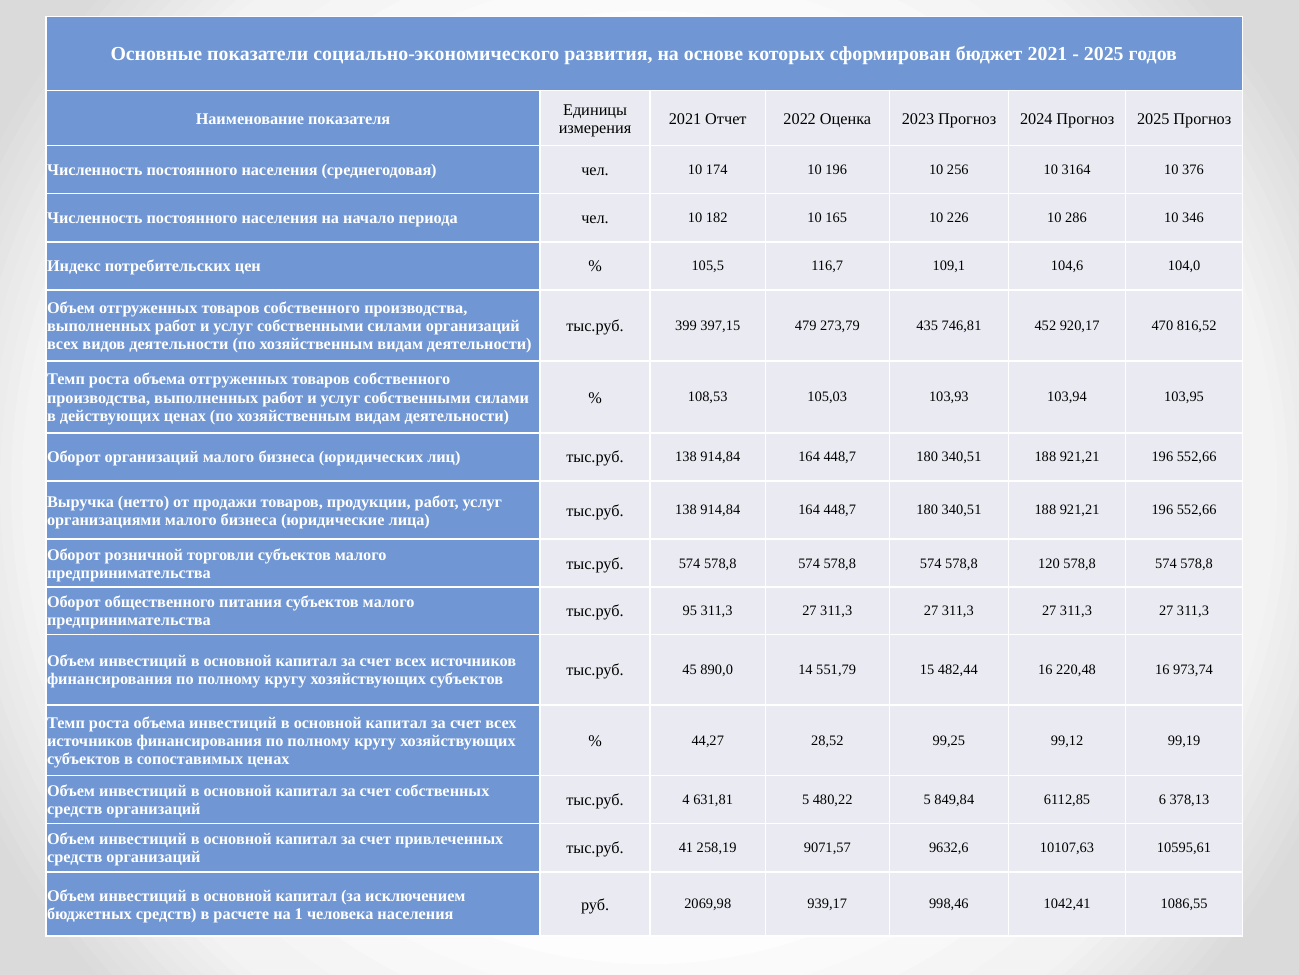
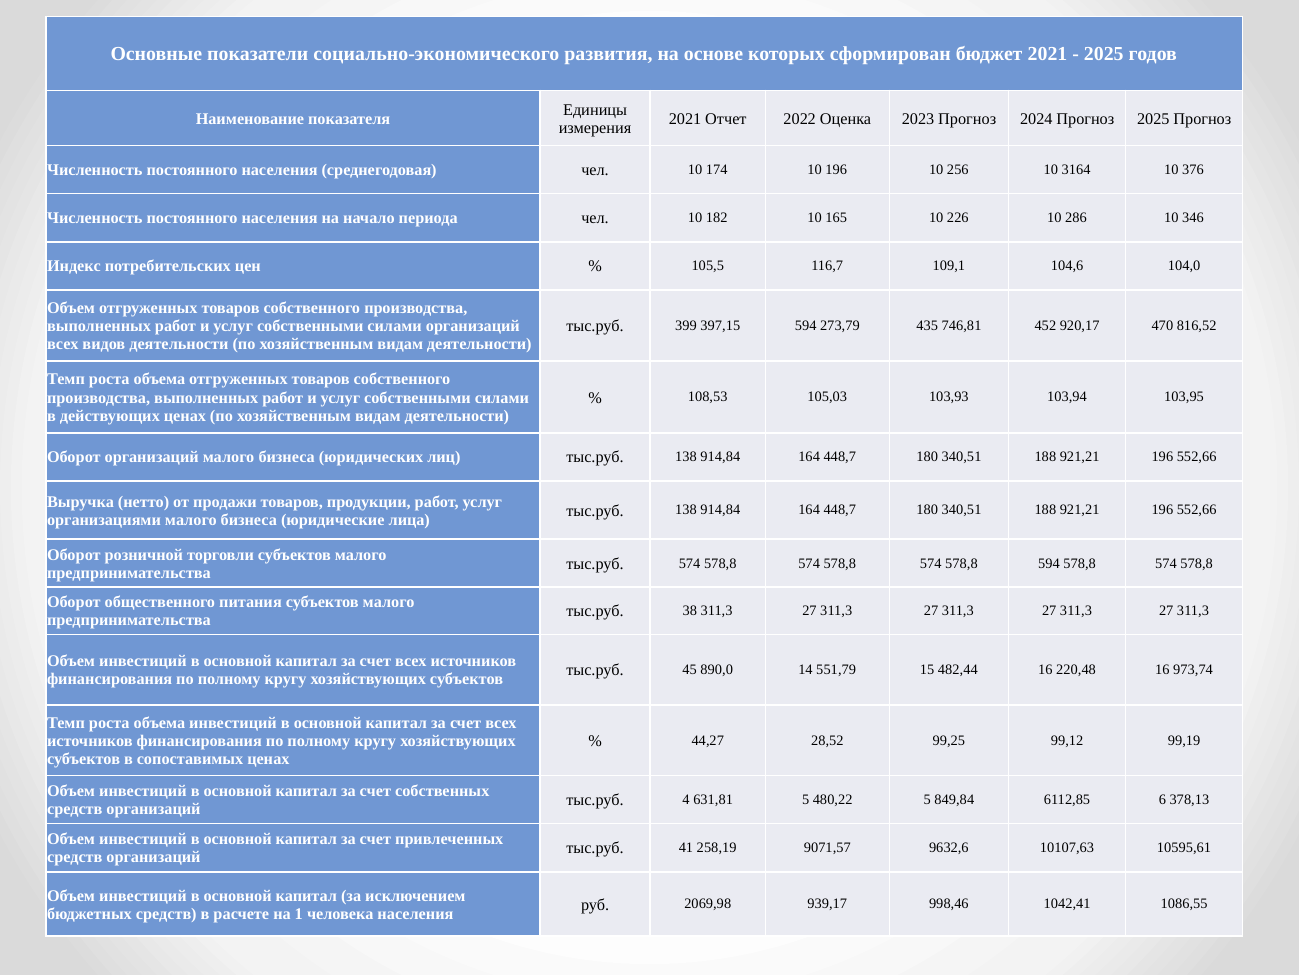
397,15 479: 479 -> 594
578,8 120: 120 -> 594
95: 95 -> 38
